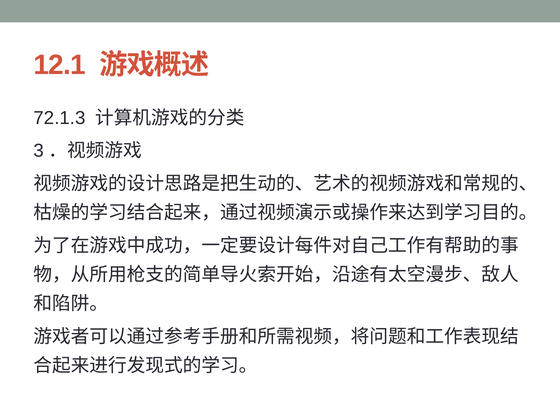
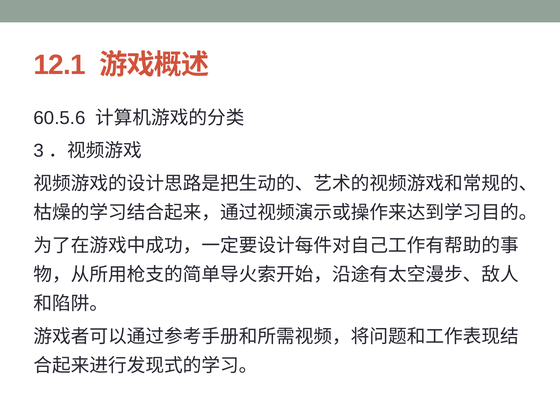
72.1.3: 72.1.3 -> 60.5.6
